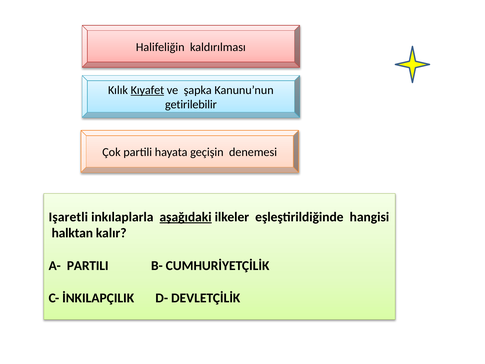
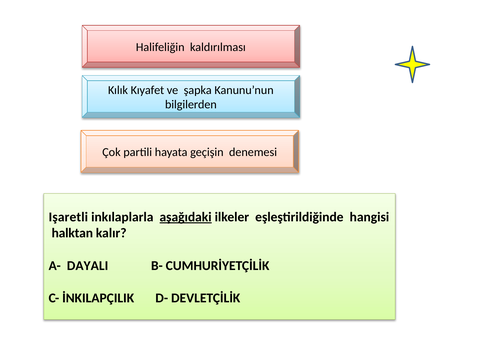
Kıyafet underline: present -> none
getirilebilir: getirilebilir -> bilgilerden
A- PARTILI: PARTILI -> DAYALI
